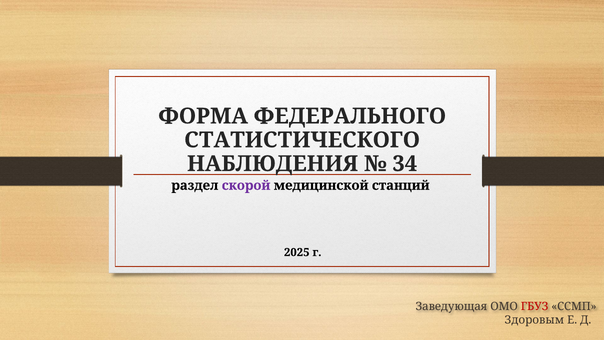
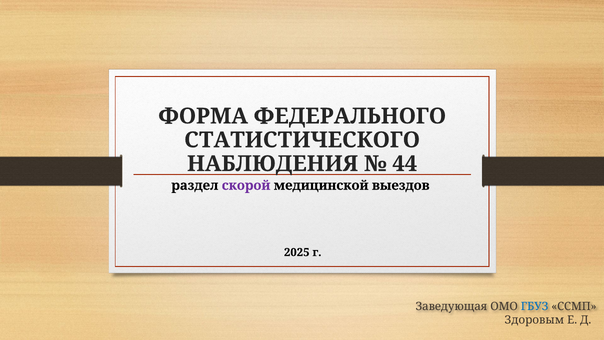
34: 34 -> 44
станций: станций -> выездов
ГБУЗ colour: red -> blue
